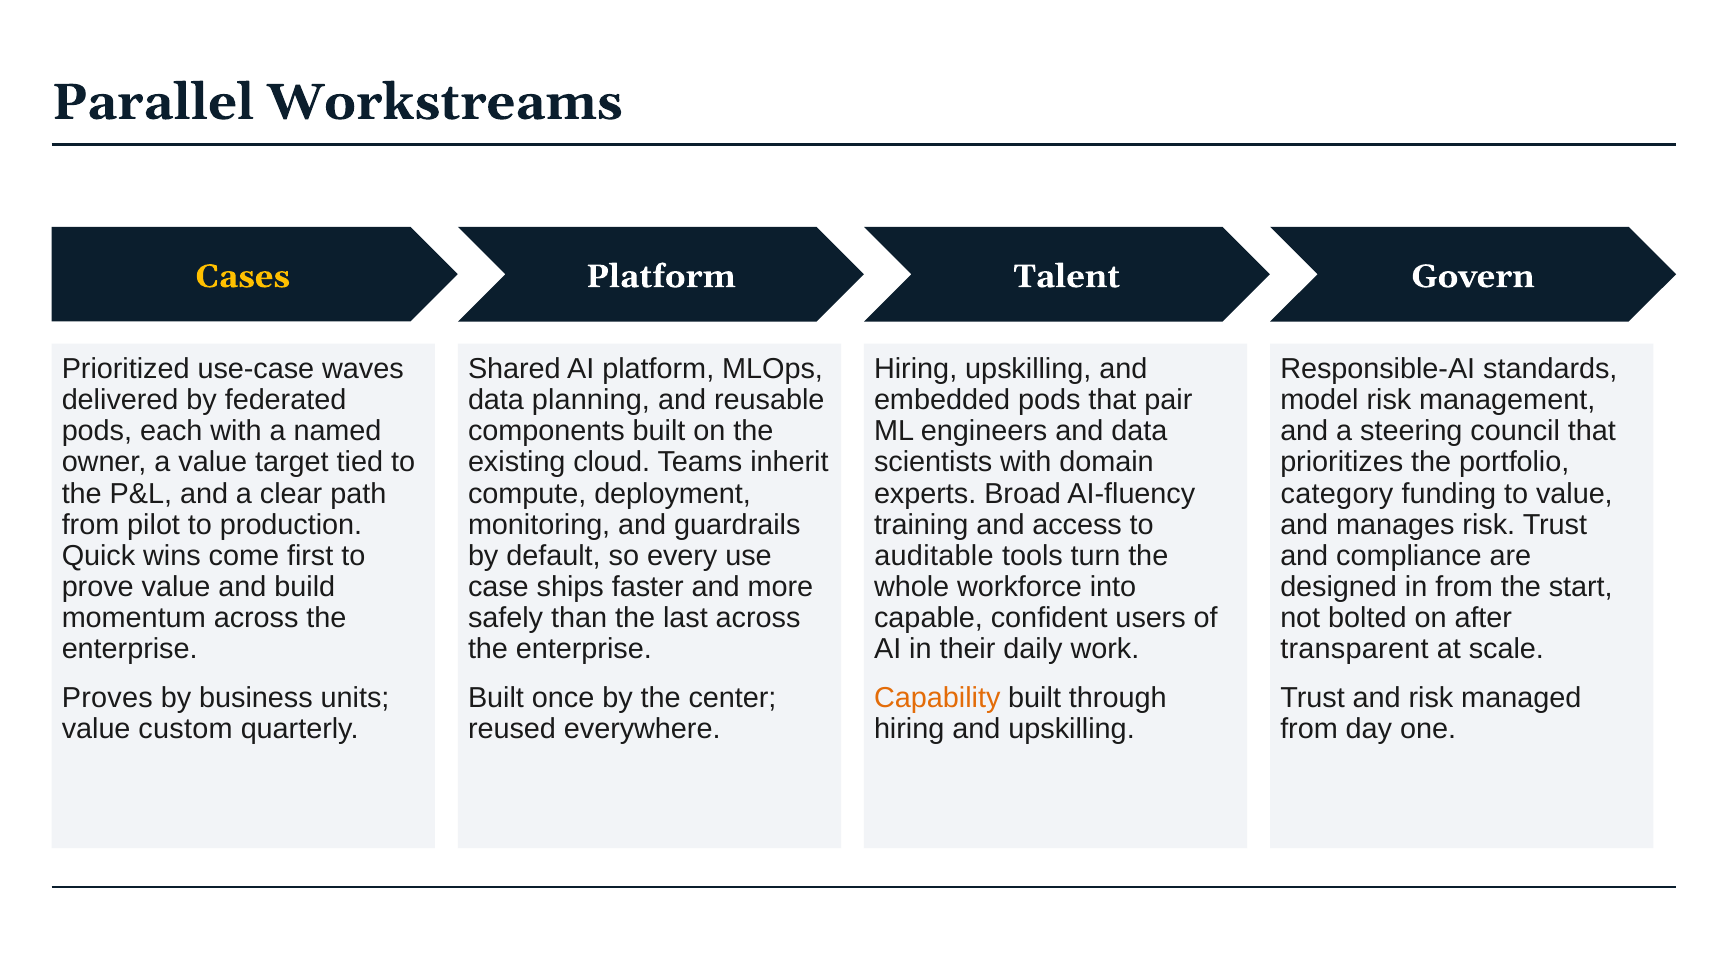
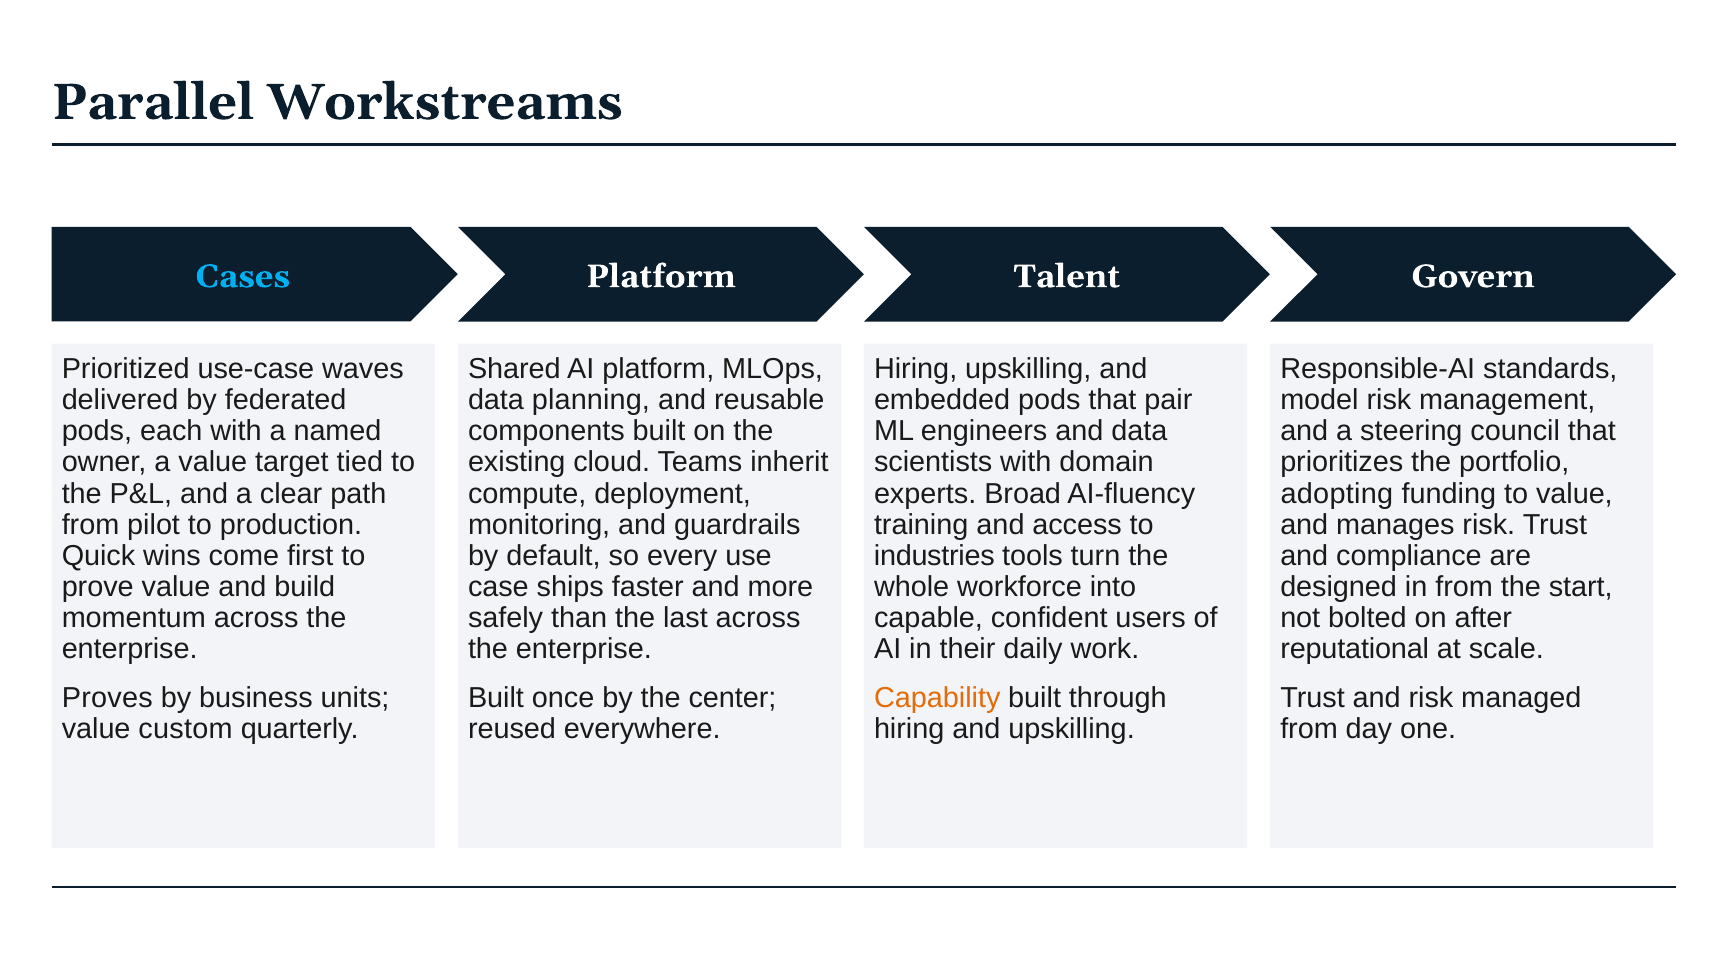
Cases colour: yellow -> light blue
category: category -> adopting
auditable: auditable -> industries
transparent: transparent -> reputational
